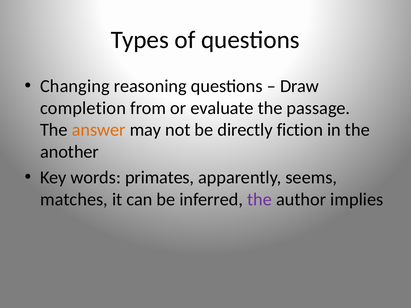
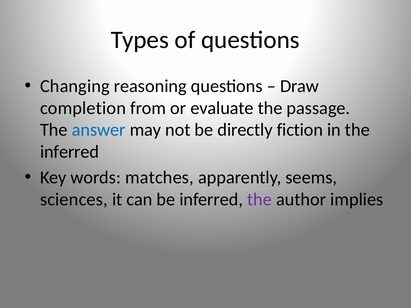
answer colour: orange -> blue
another at (70, 152): another -> inferred
primates: primates -> matches
matches: matches -> sciences
